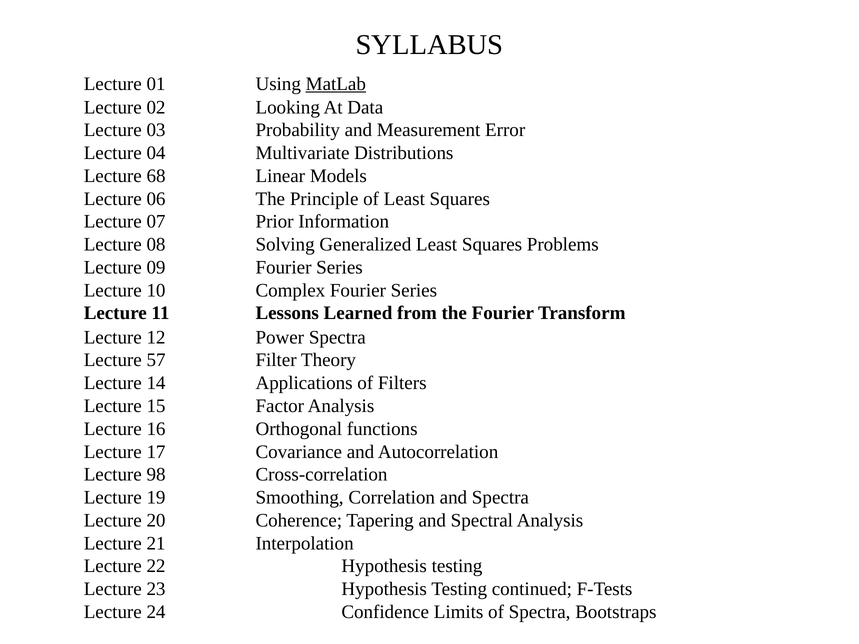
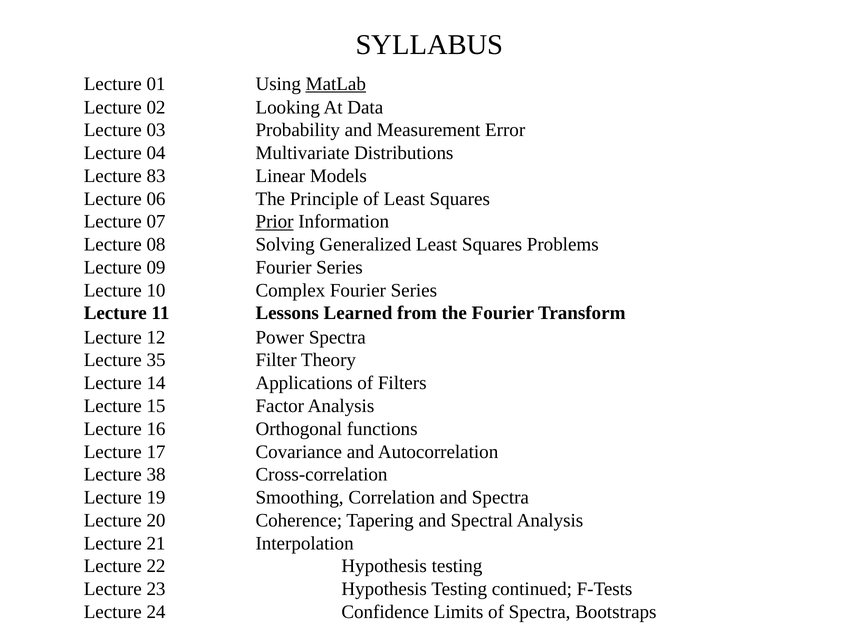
68: 68 -> 83
Prior underline: none -> present
57: 57 -> 35
98: 98 -> 38
